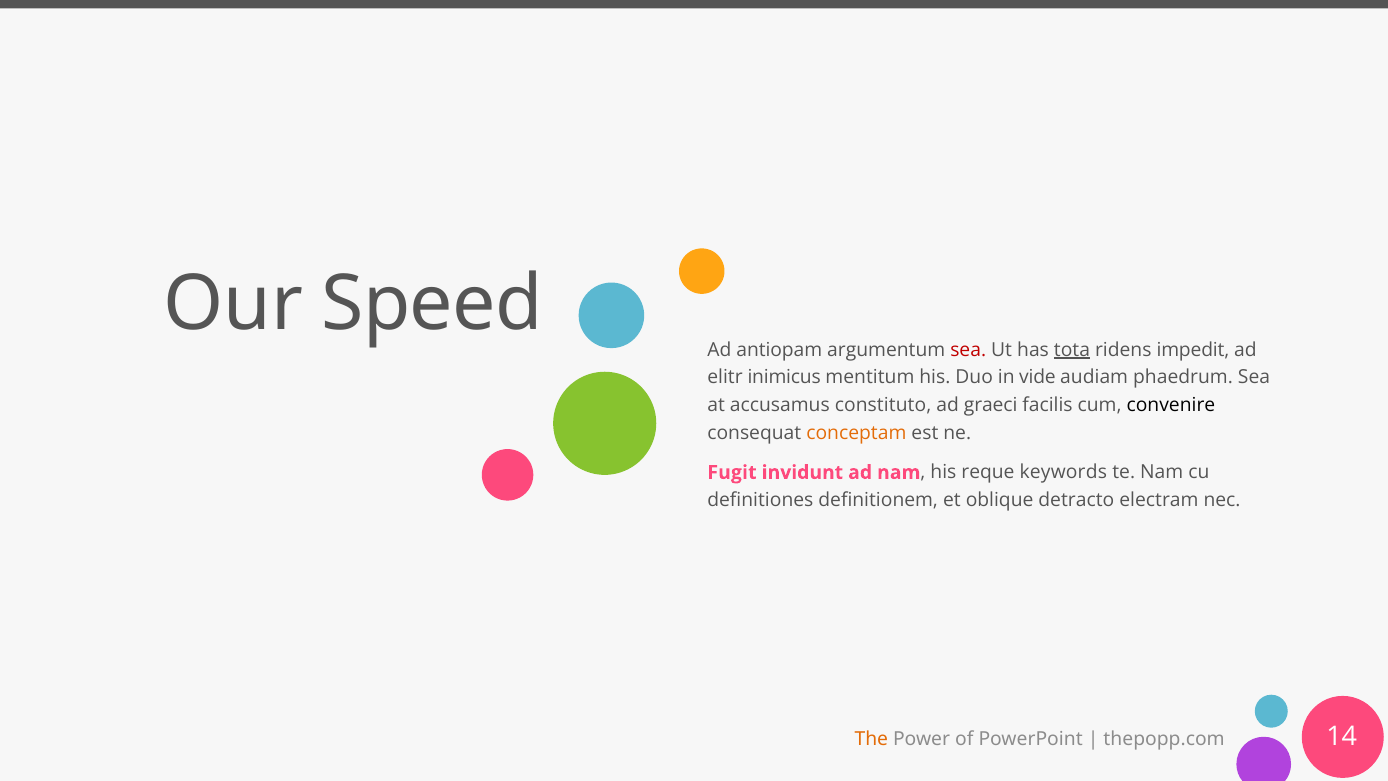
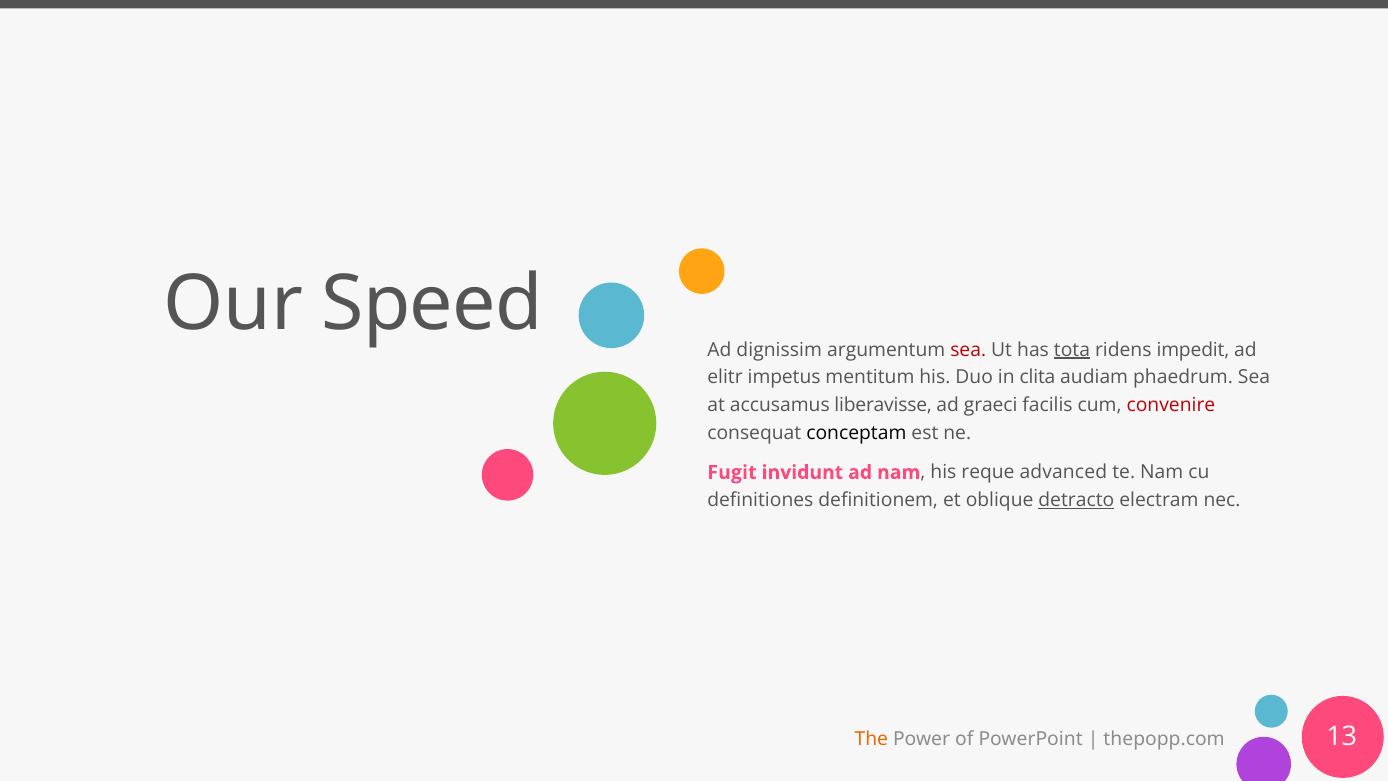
antiopam: antiopam -> dignissim
inimicus: inimicus -> impetus
vide: vide -> clita
constituto: constituto -> liberavisse
convenire colour: black -> red
conceptam colour: orange -> black
keywords: keywords -> advanced
detracto underline: none -> present
14: 14 -> 13
